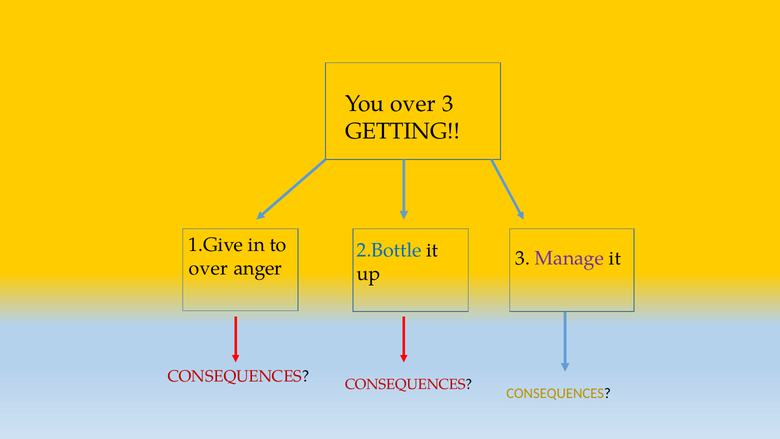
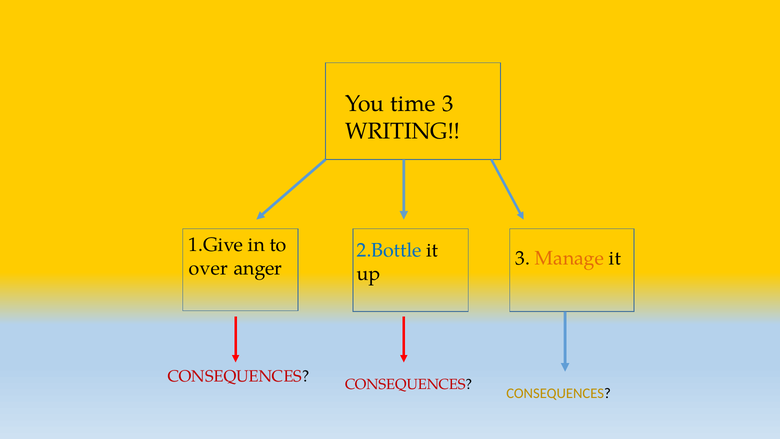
You over: over -> time
GETTING: GETTING -> WRITING
Manage colour: purple -> orange
